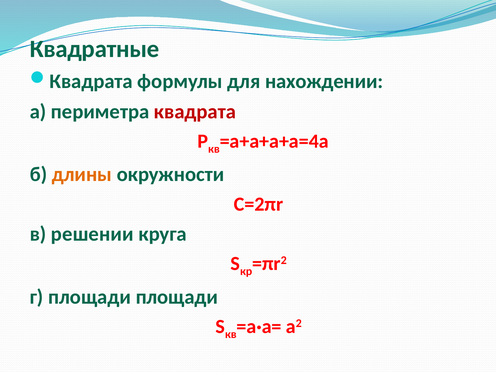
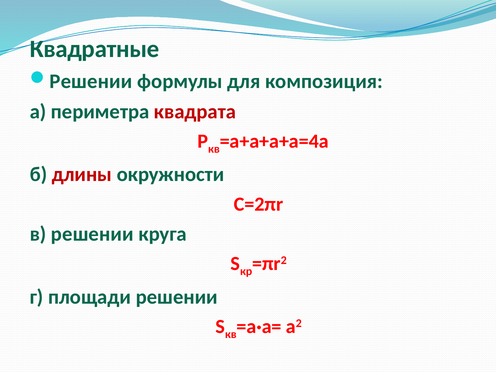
Квадрата at (91, 81): Квадрата -> Решении
нахождении: нахождении -> композиция
длины colour: orange -> red
площади площади: площади -> решении
